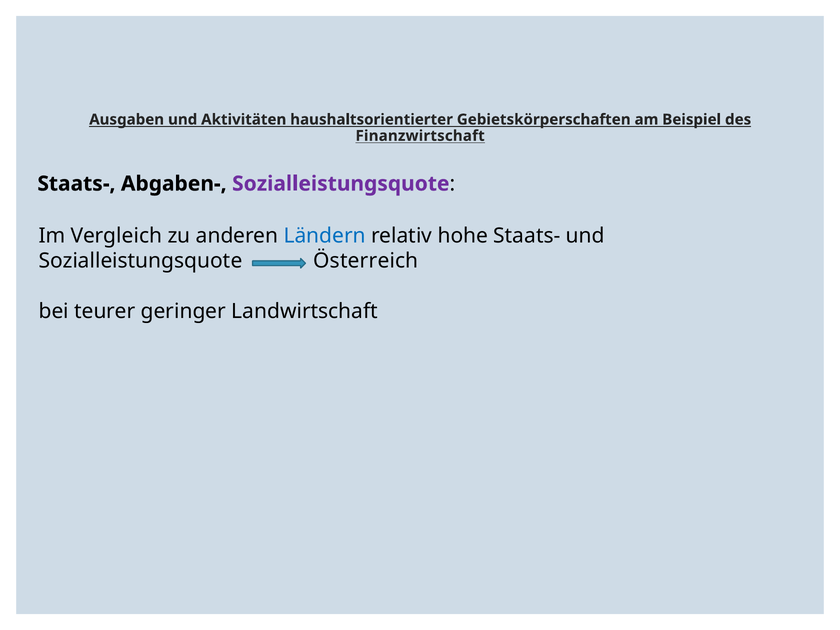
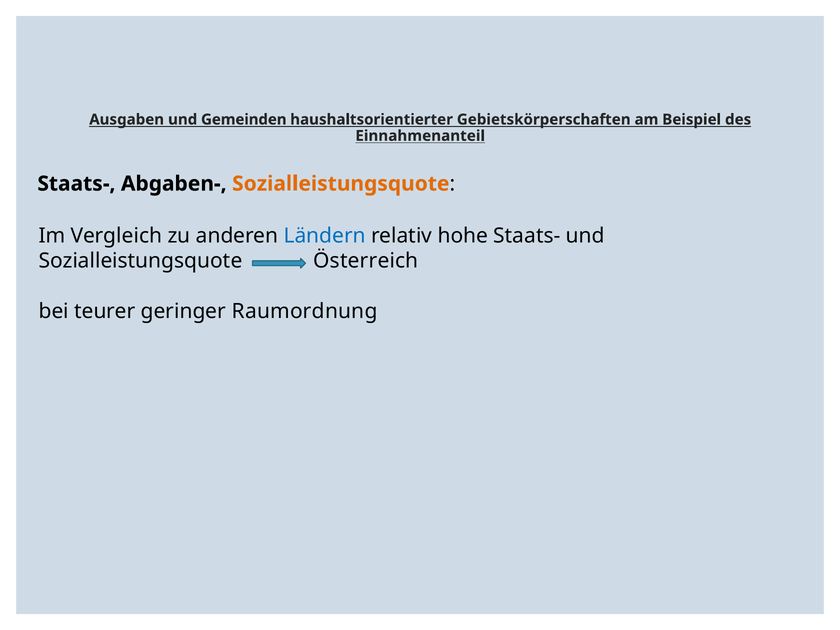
Aktivitäten: Aktivitäten -> Gemeinden
Finanzwirtschaft: Finanzwirtschaft -> Einnahmenanteil
Sozialleistungsquote at (341, 184) colour: purple -> orange
Landwirtschaft: Landwirtschaft -> Raumordnung
